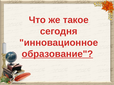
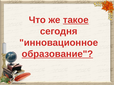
такое underline: none -> present
